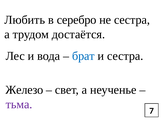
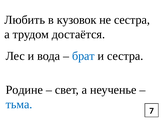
серебро: серебро -> кузовок
Железо: Железо -> Родине
тьма colour: purple -> blue
